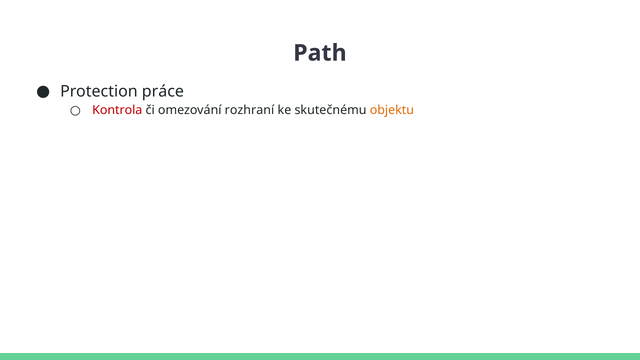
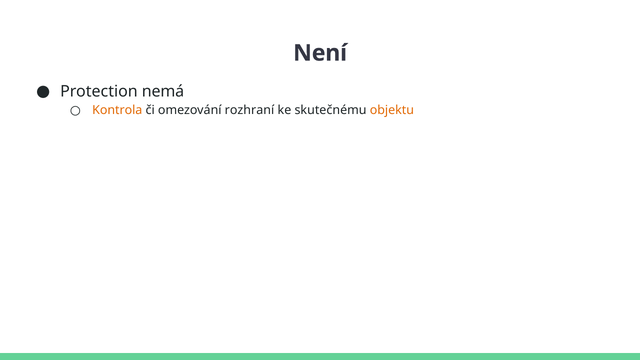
Path: Path -> Není
práce: práce -> nemá
Kontrola colour: red -> orange
